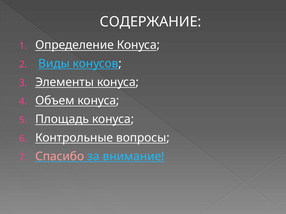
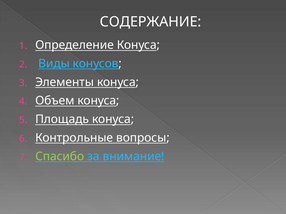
Спасибо colour: pink -> light green
